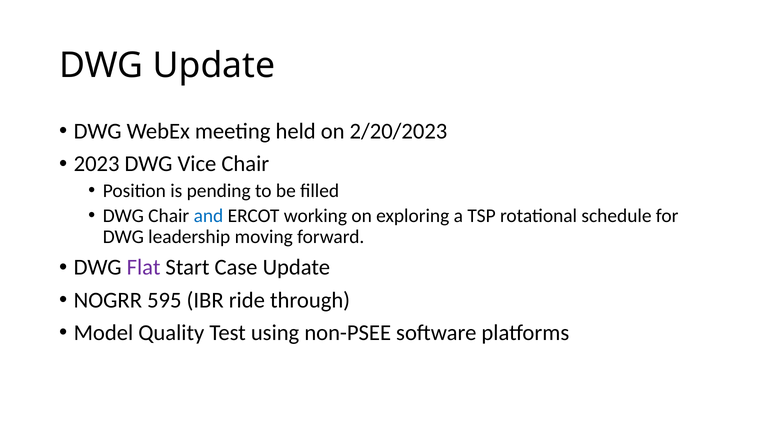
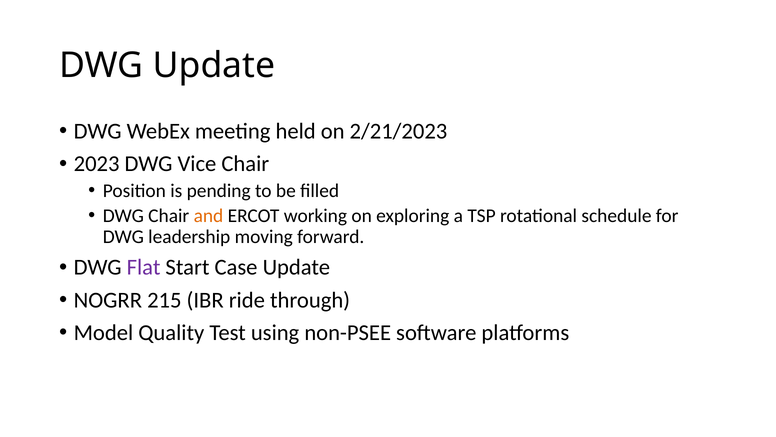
2/20/2023: 2/20/2023 -> 2/21/2023
and colour: blue -> orange
595: 595 -> 215
